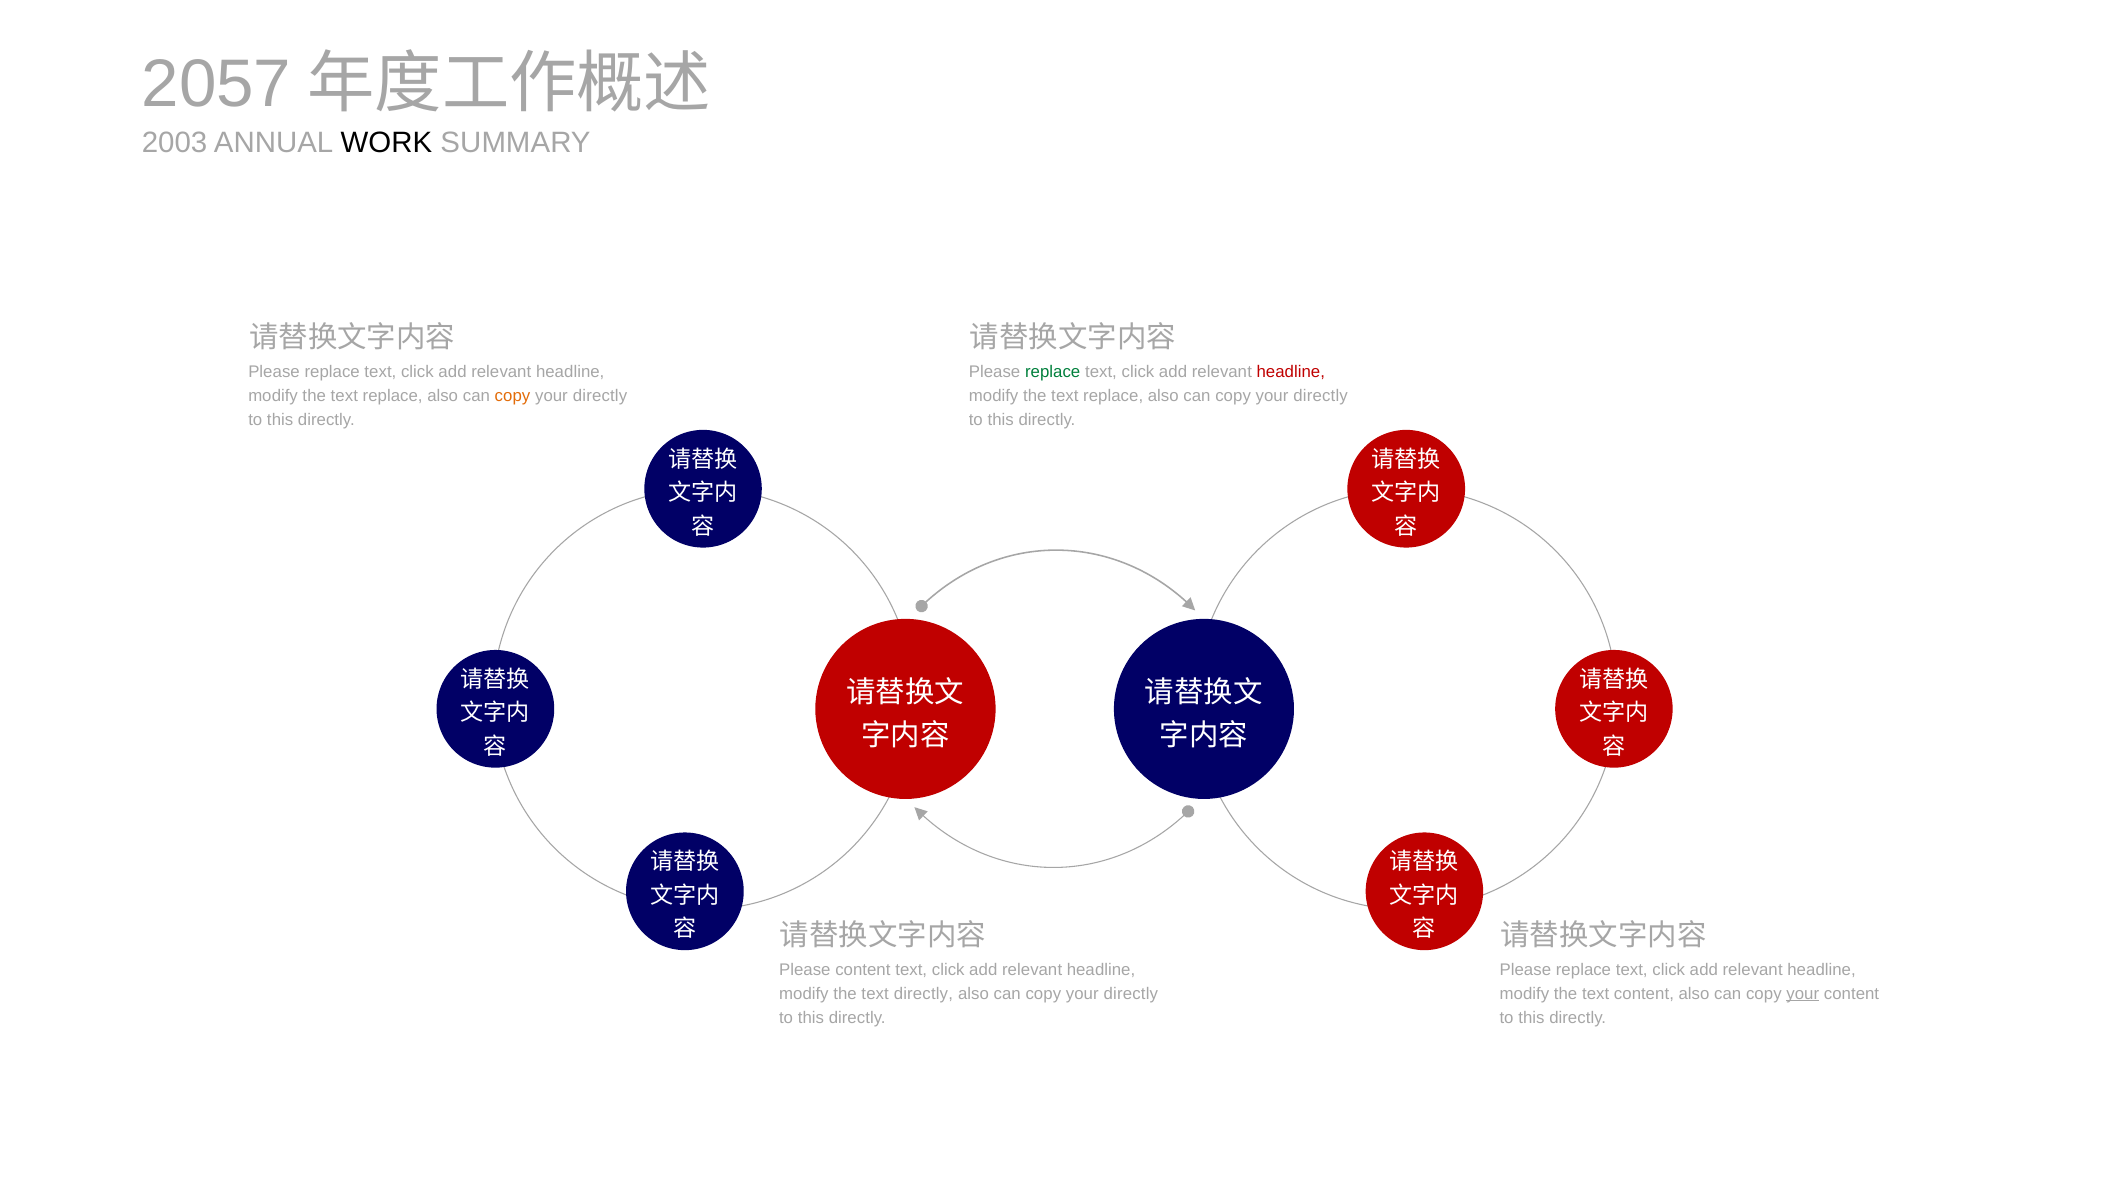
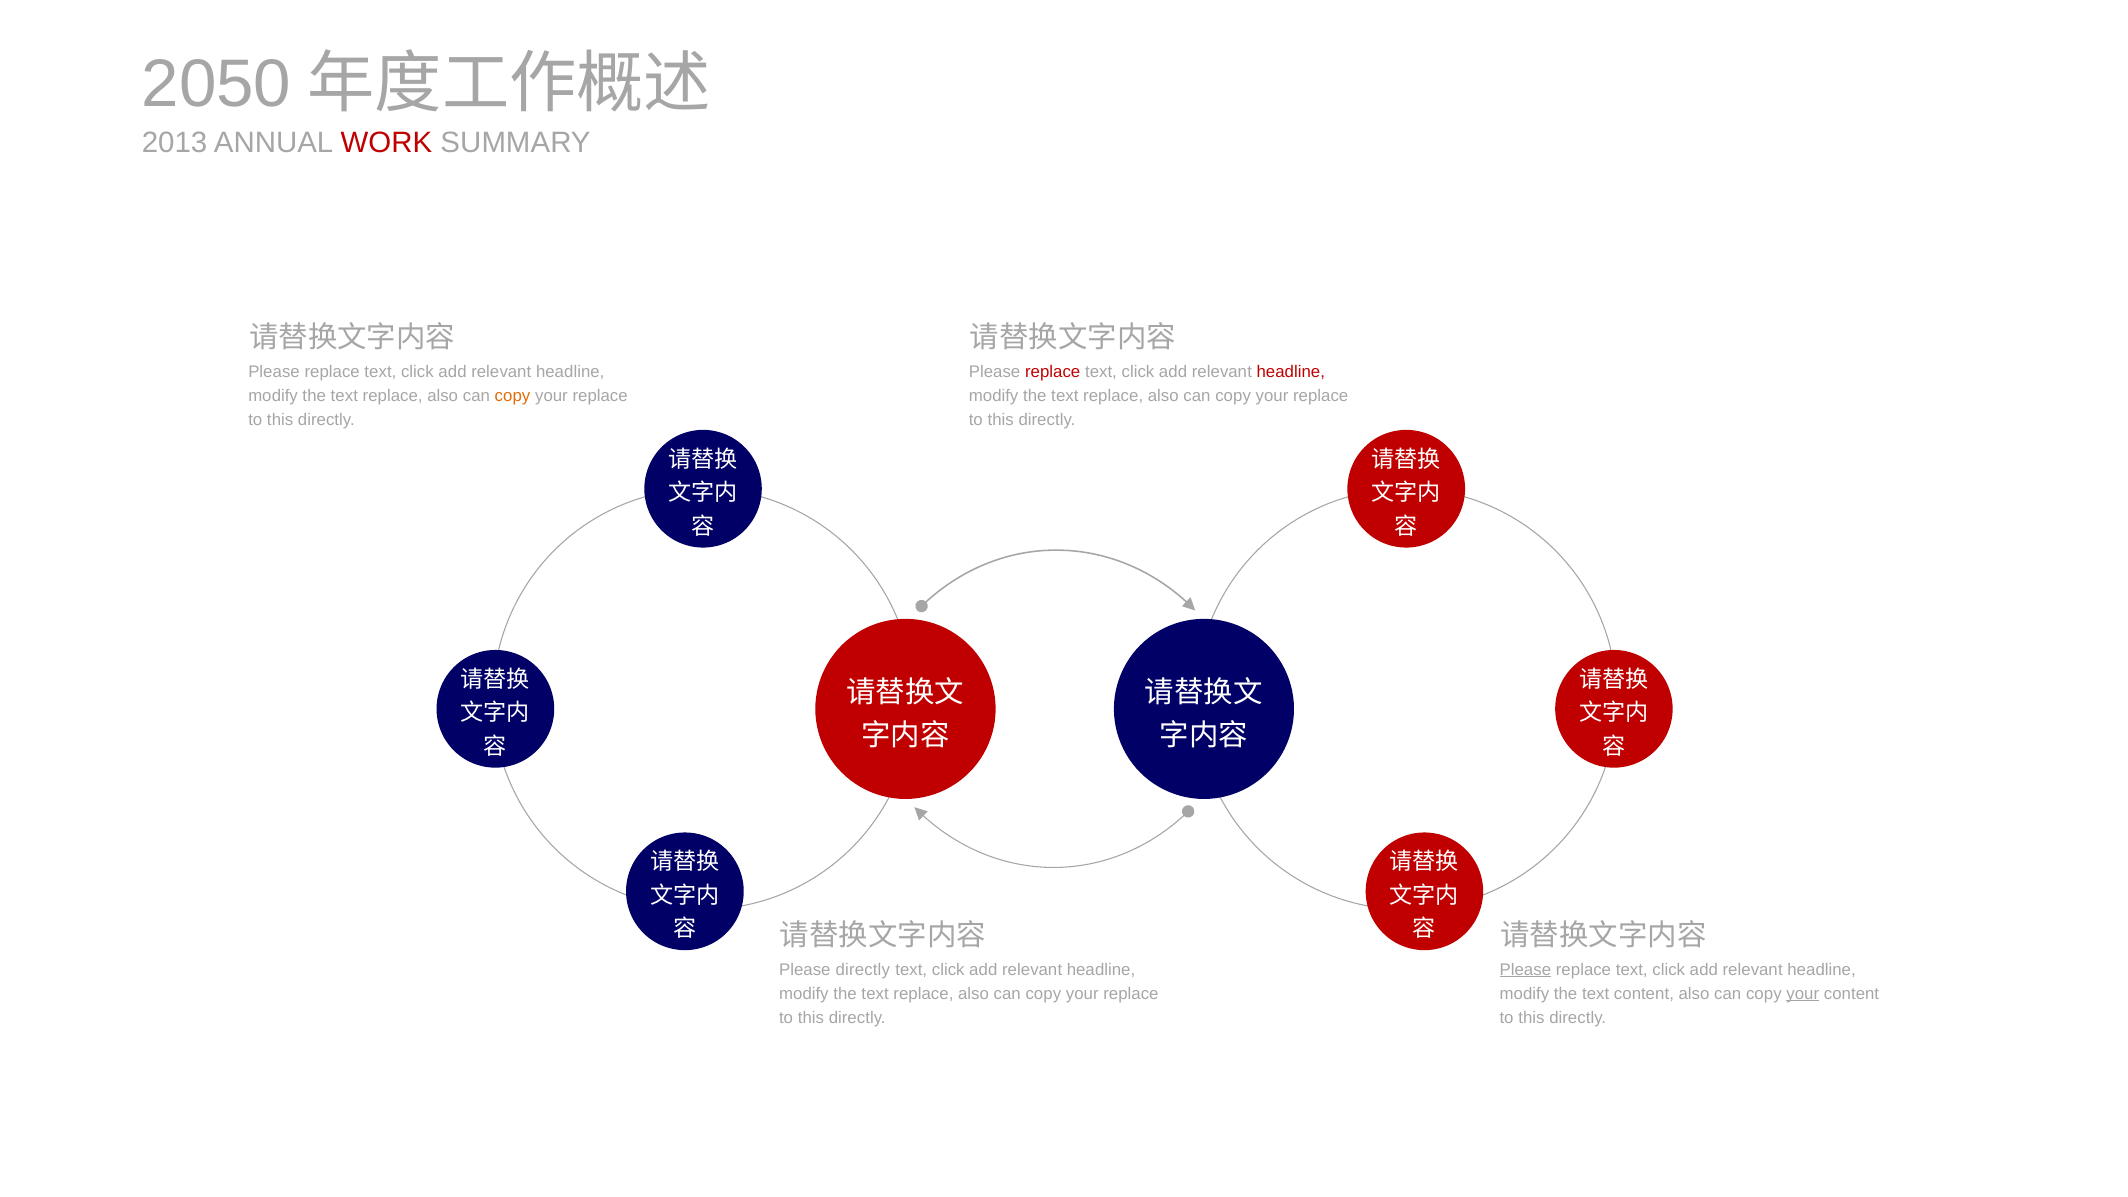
2057: 2057 -> 2050
2003: 2003 -> 2013
WORK colour: black -> red
replace at (1053, 372) colour: green -> red
directly at (600, 396): directly -> replace
directly at (1321, 396): directly -> replace
Please content: content -> directly
Please at (1525, 970) underline: none -> present
directly at (923, 994): directly -> replace
directly at (1131, 994): directly -> replace
